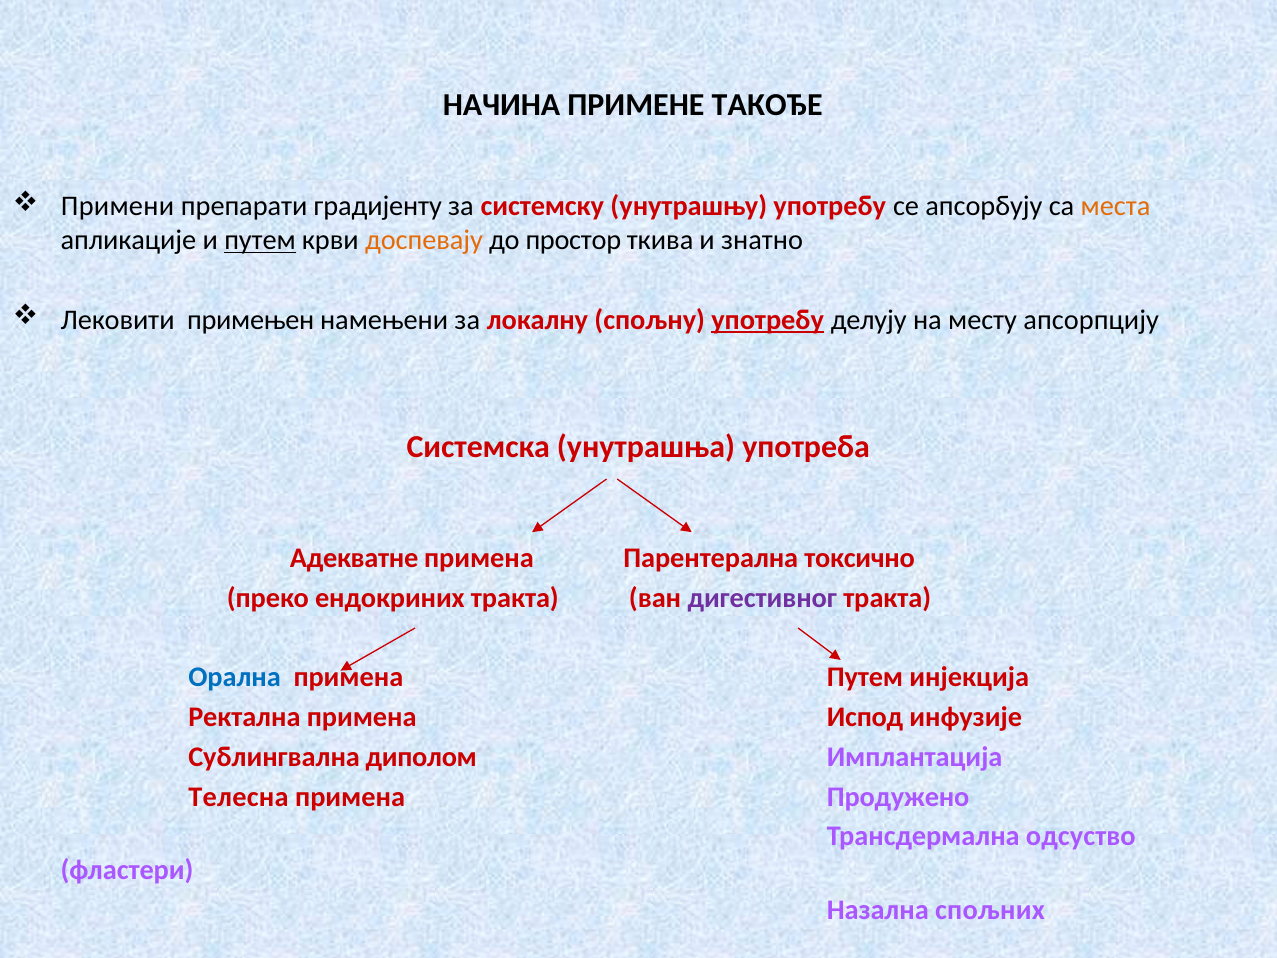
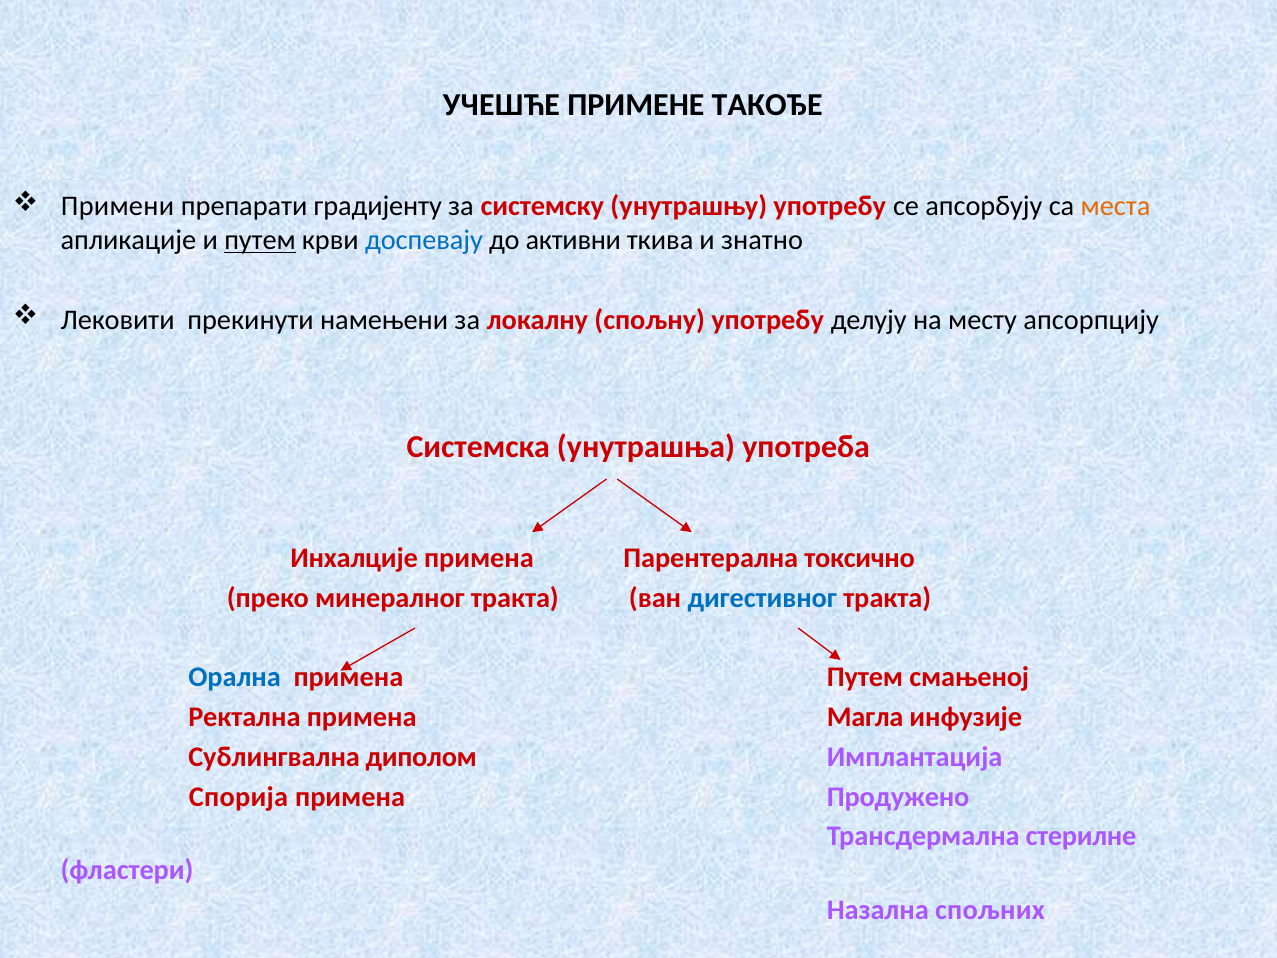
НАЧИНА: НАЧИНА -> УЧЕШЋЕ
доспевају colour: orange -> blue
простор: простор -> активни
примењен: примењен -> прекинути
употребу at (768, 320) underline: present -> none
Адекватне: Адекватне -> Инхалције
ендокриних: ендокриних -> минералног
дигестивног colour: purple -> blue
инјекција: инјекција -> смањеној
Испод: Испод -> Магла
Телесна: Телесна -> Спорија
одсуство: одсуство -> стерилне
